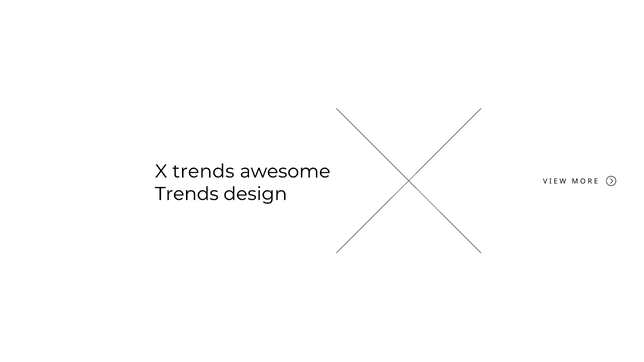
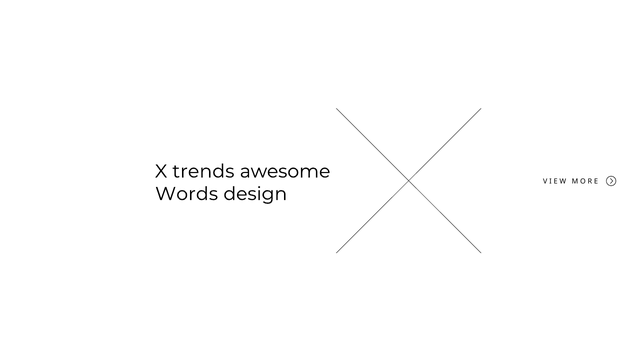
Trends at (187, 194): Trends -> Words
